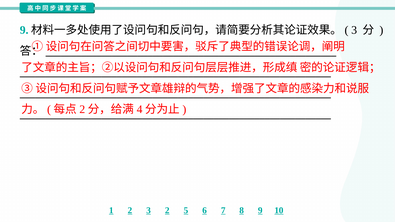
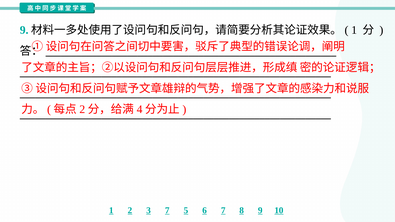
3 at (354, 30): 3 -> 1
2 at (167, 211): 2 -> 7
